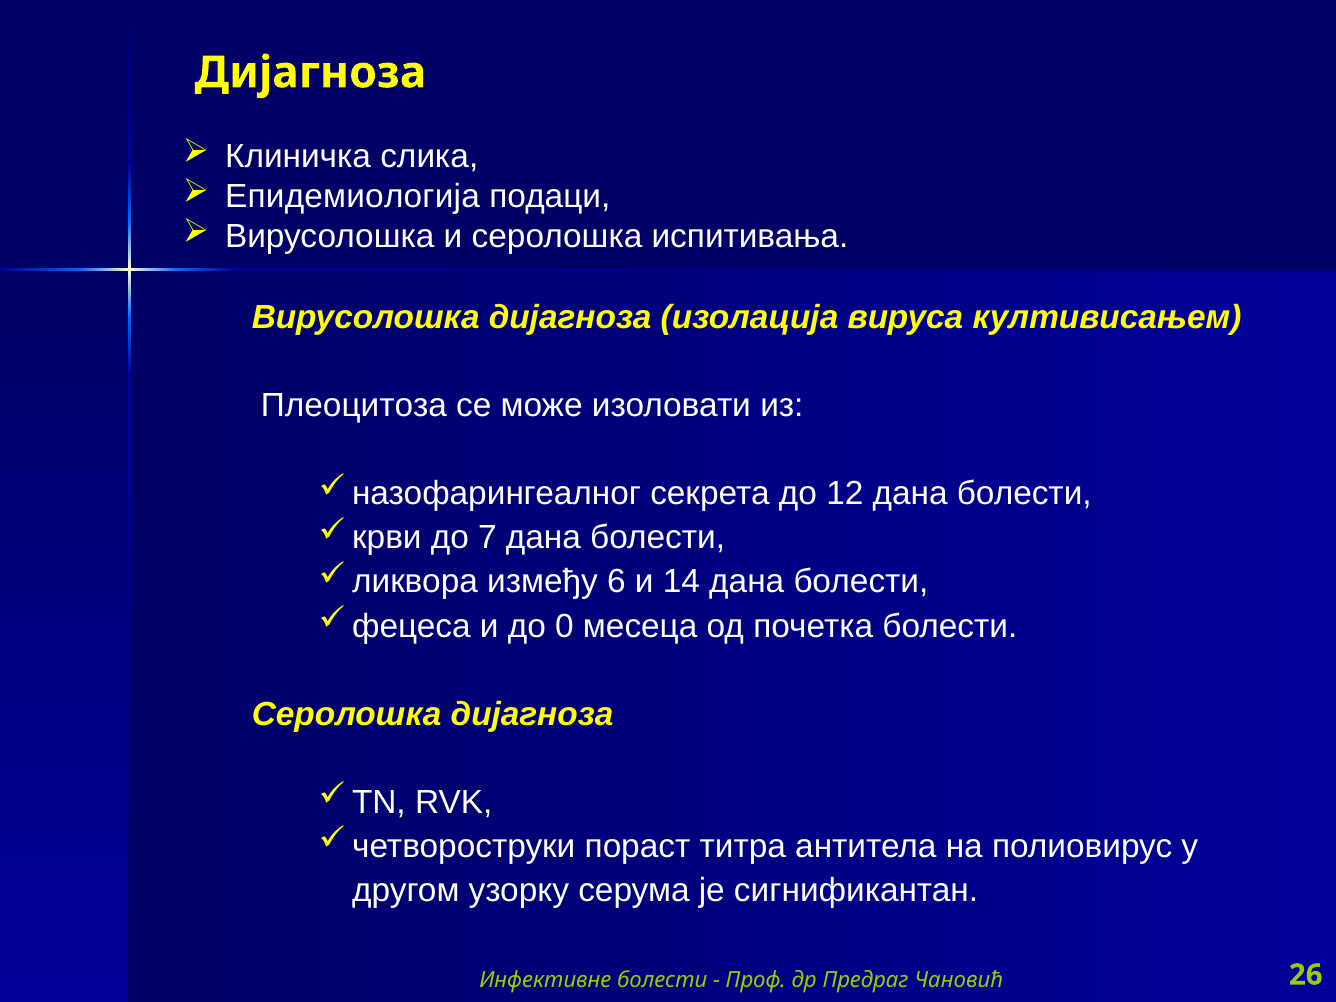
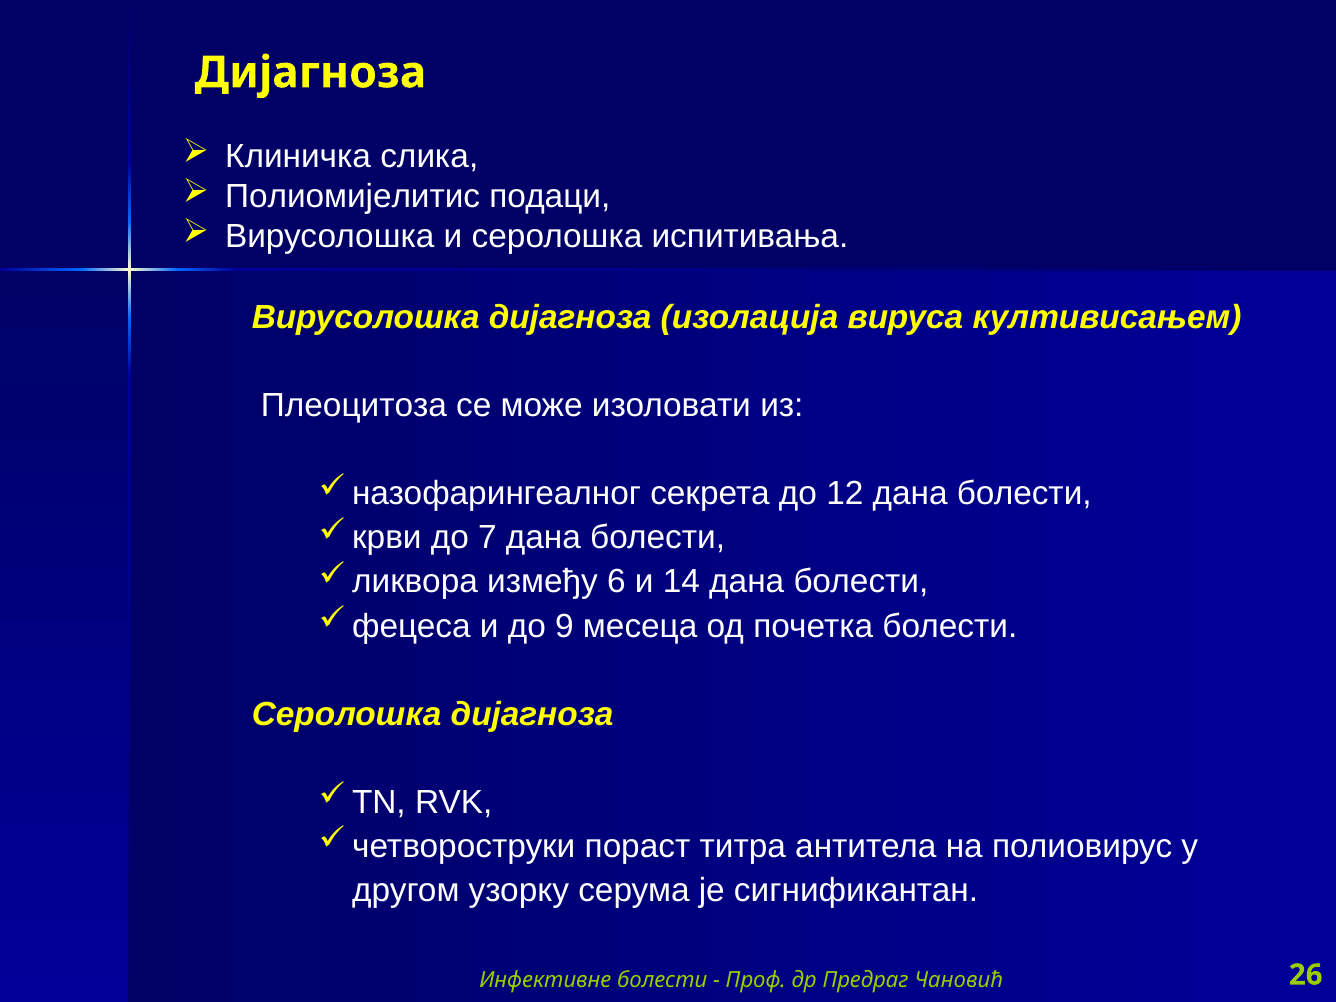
Епидемиологија: Епидемиологија -> Полиомијелитис
0: 0 -> 9
